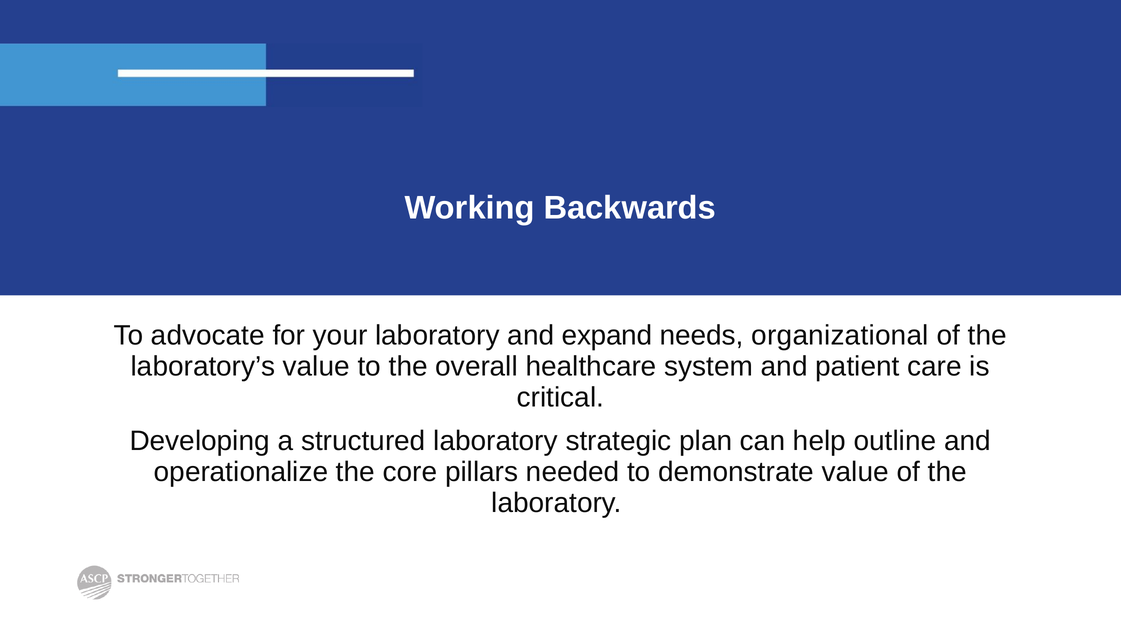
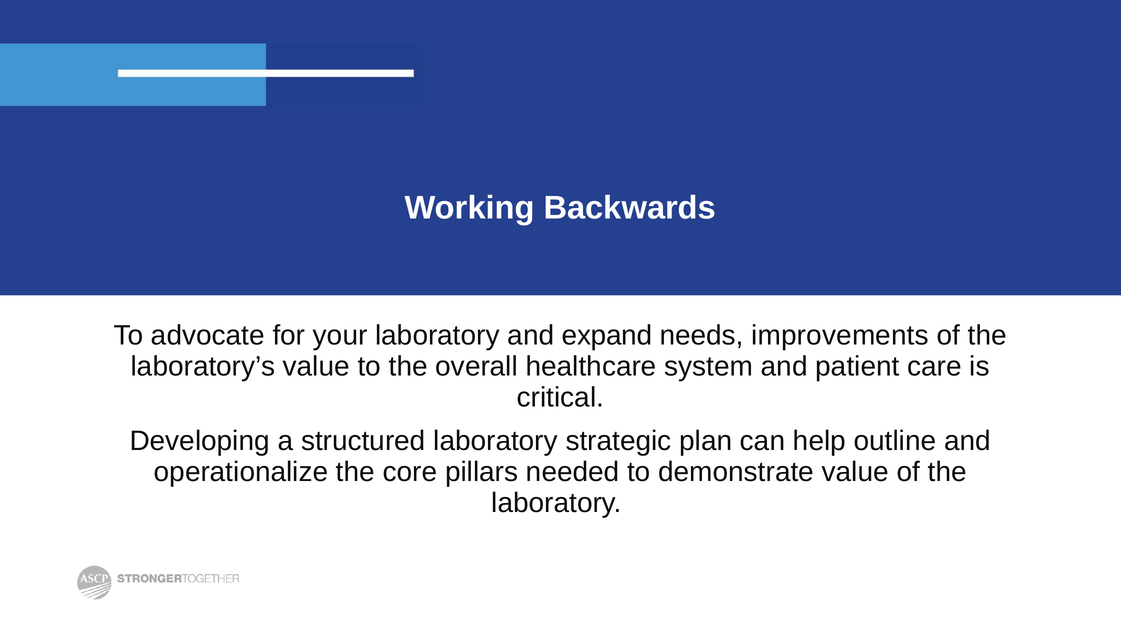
organizational: organizational -> improvements
